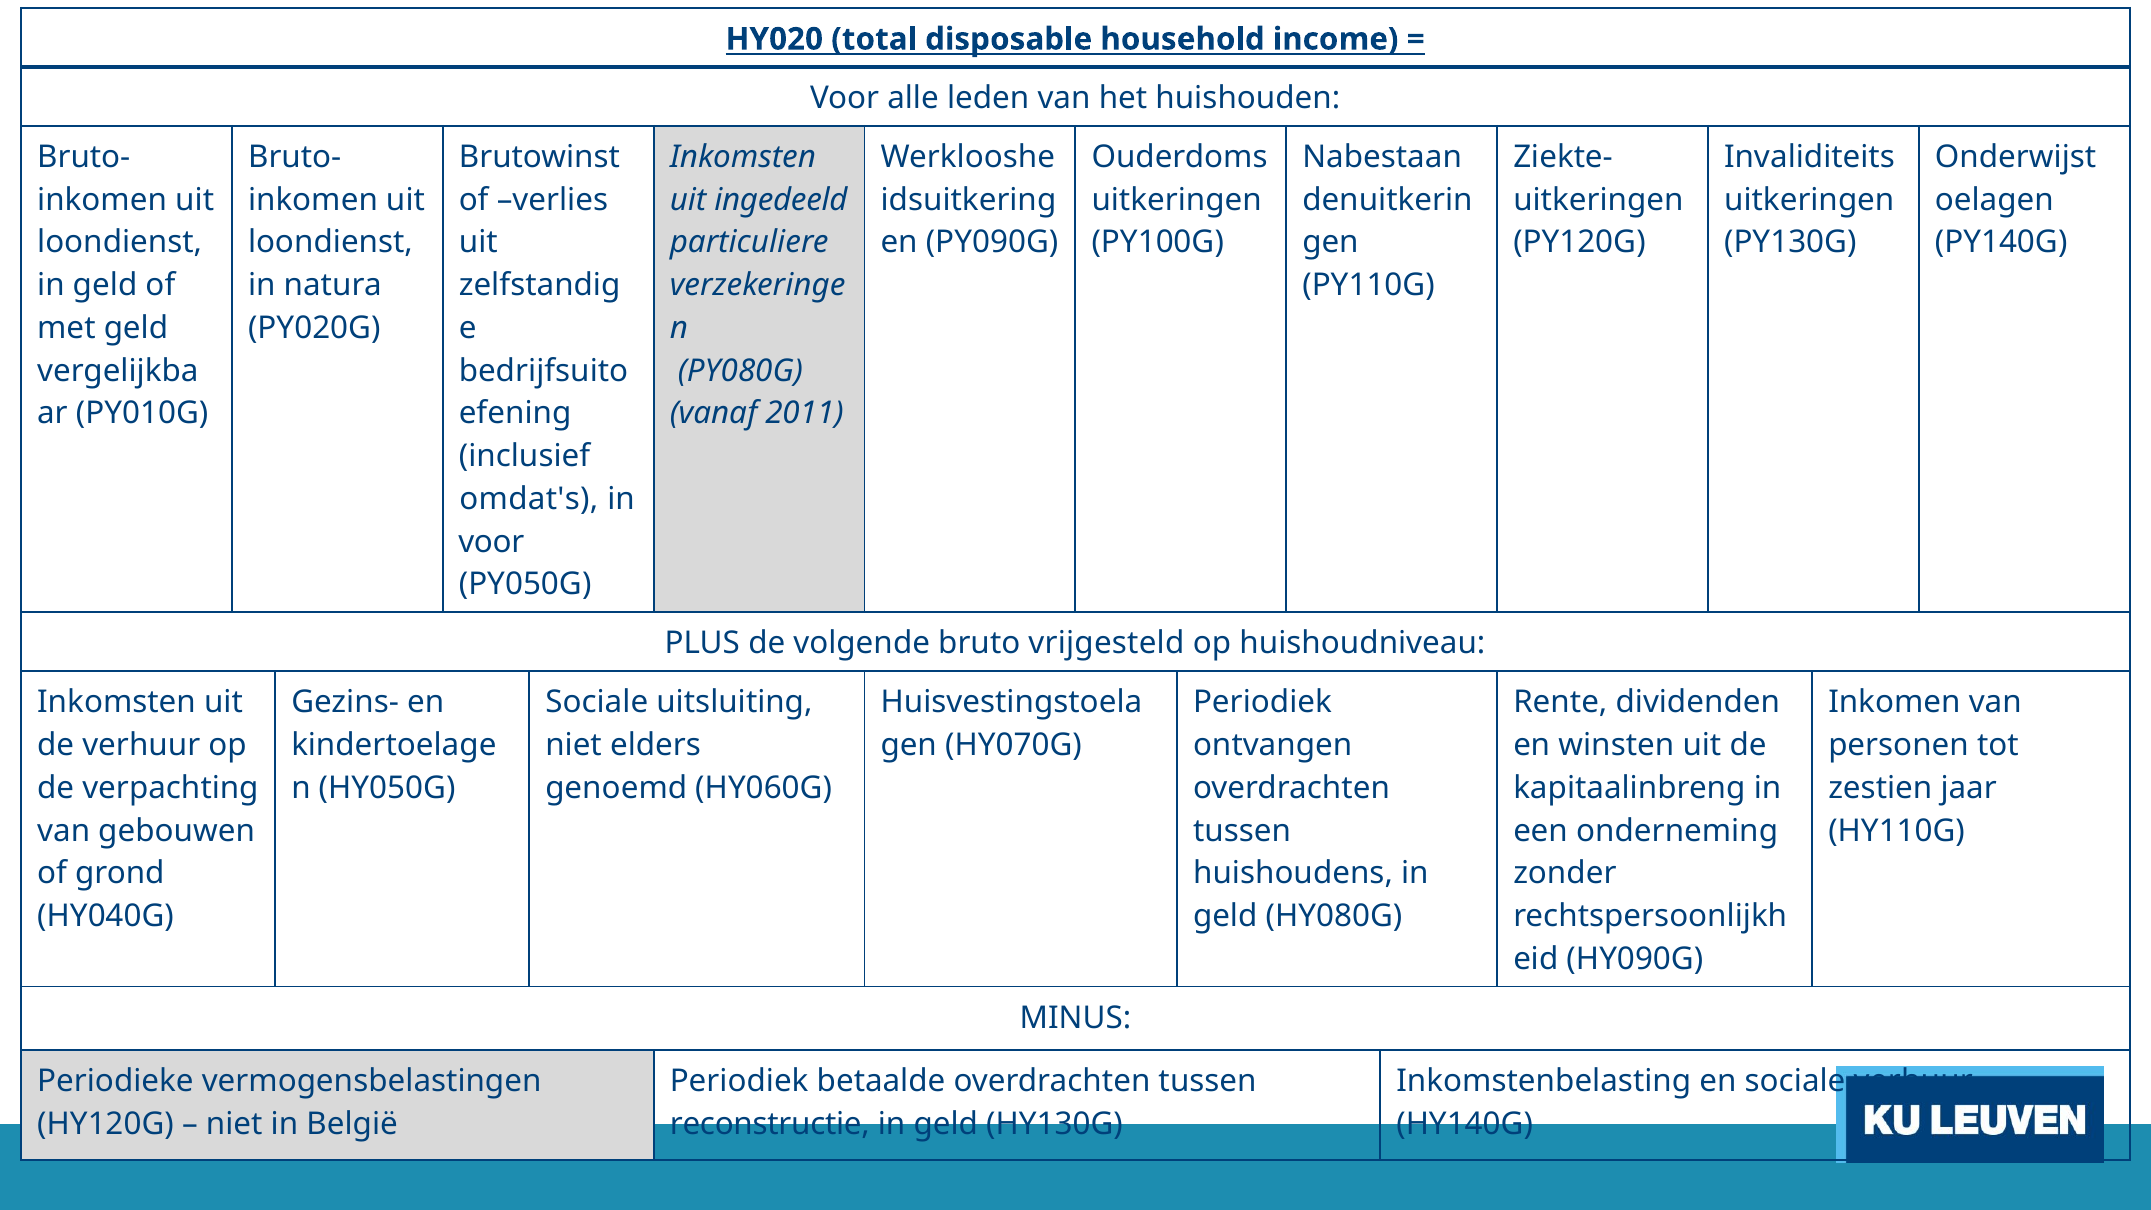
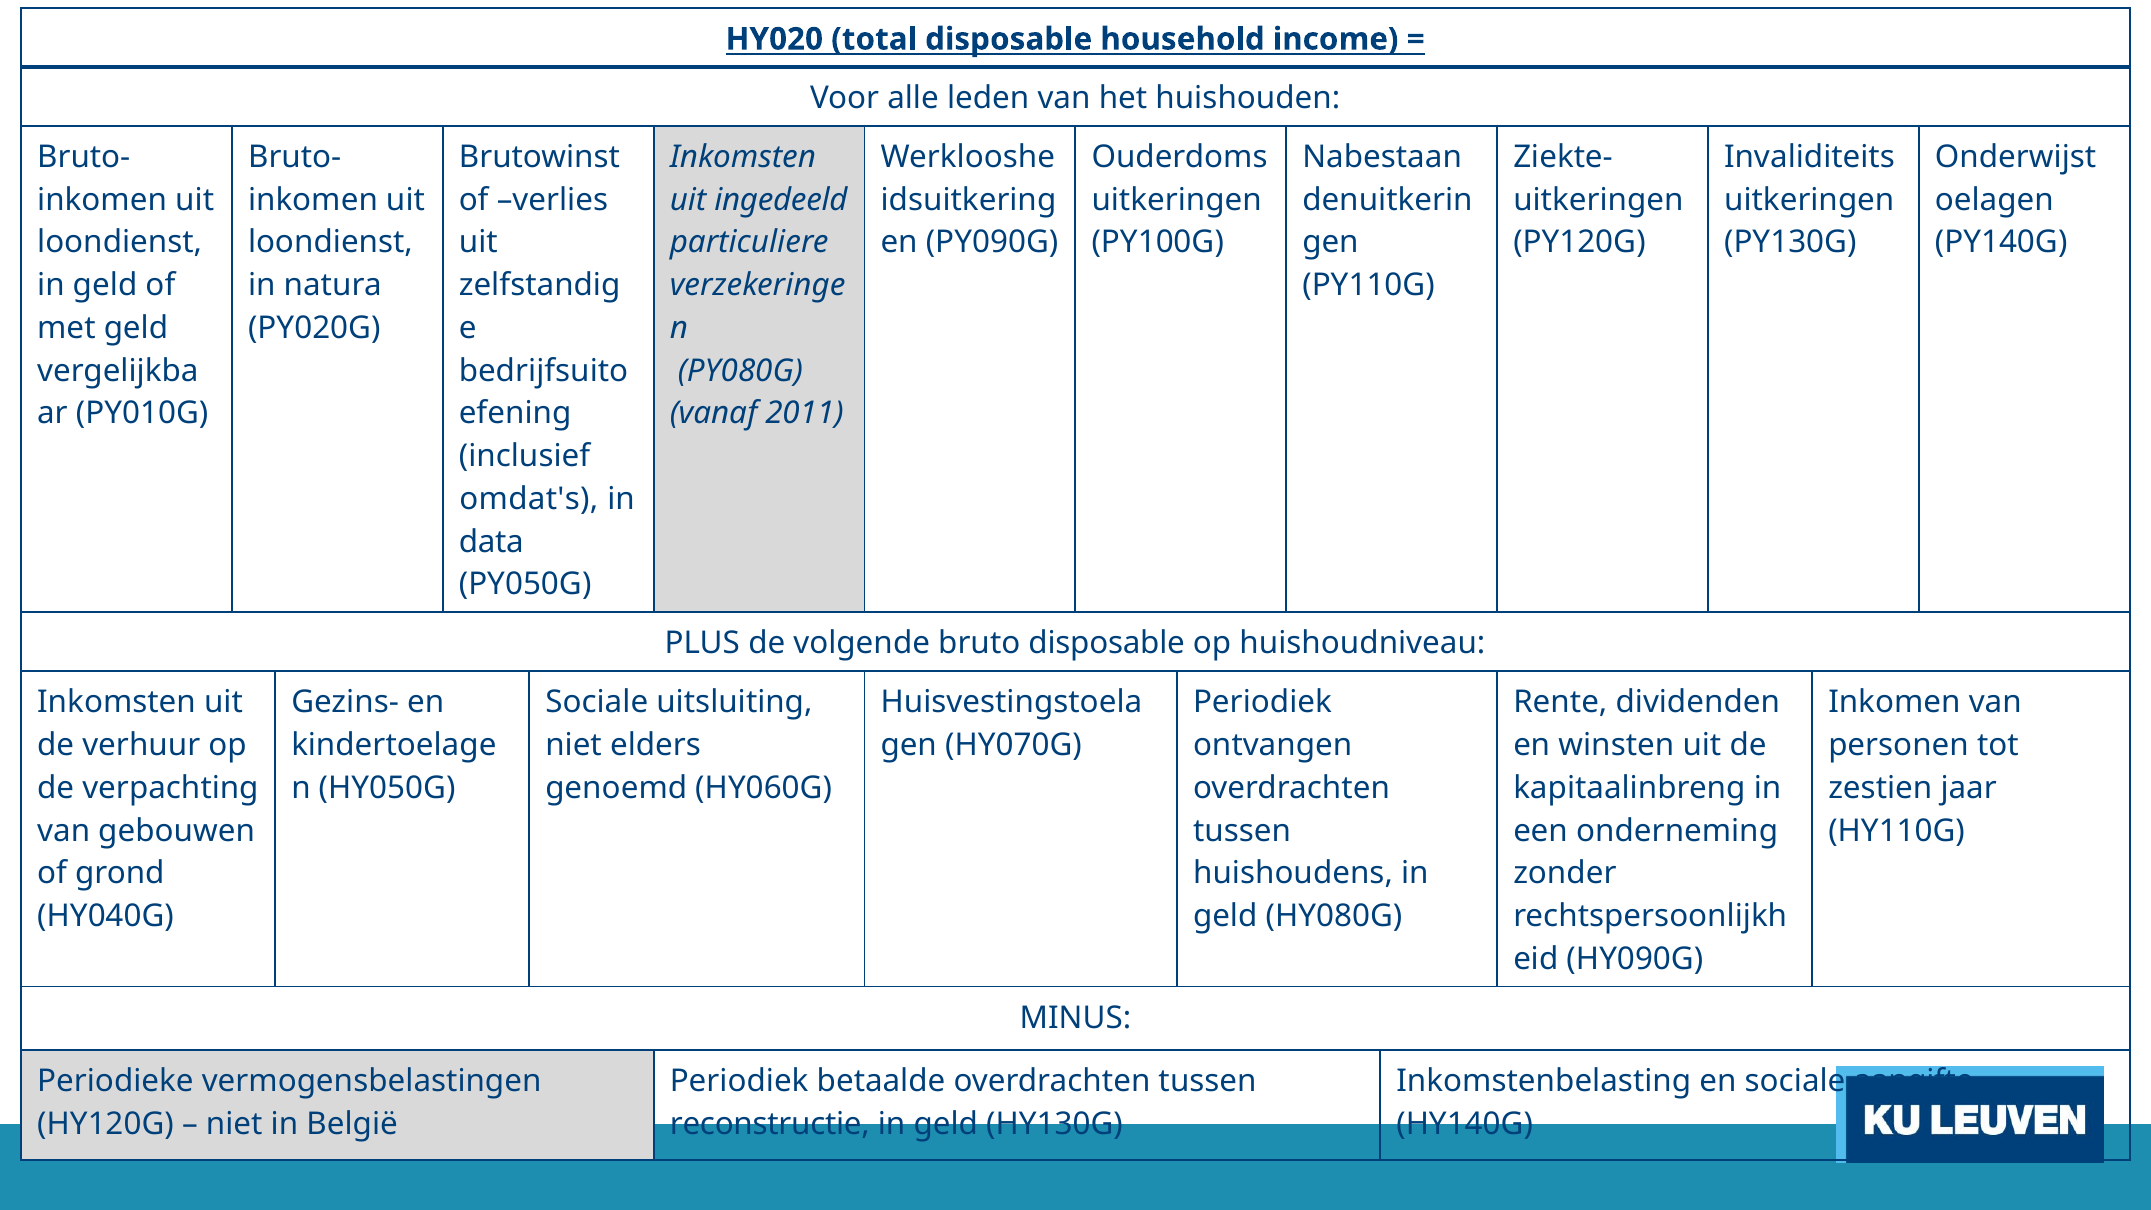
voor at (491, 542): voor -> data
bruto vrijgesteld: vrijgesteld -> disposable
sociale verhuur: verhuur -> aangifte
